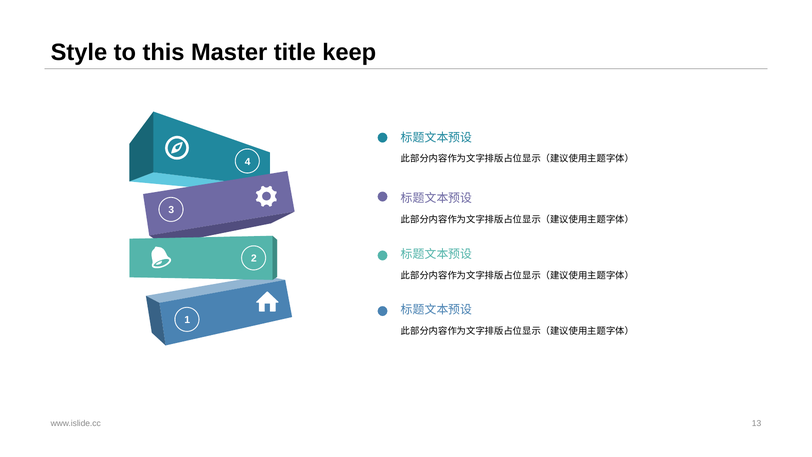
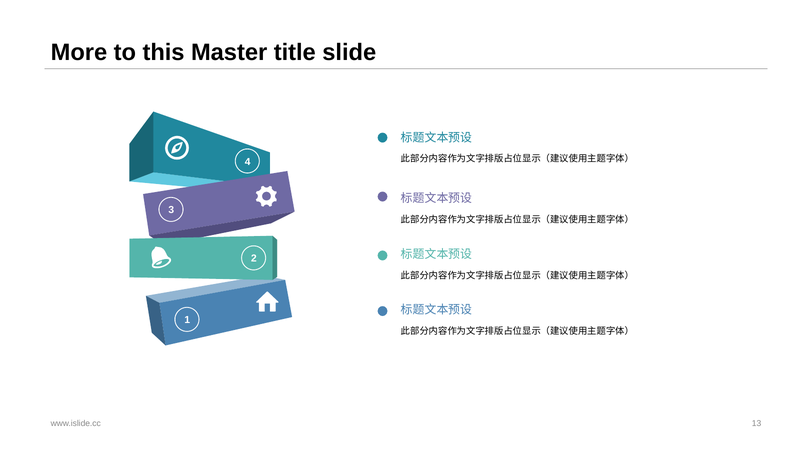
Style: Style -> More
keep: keep -> slide
